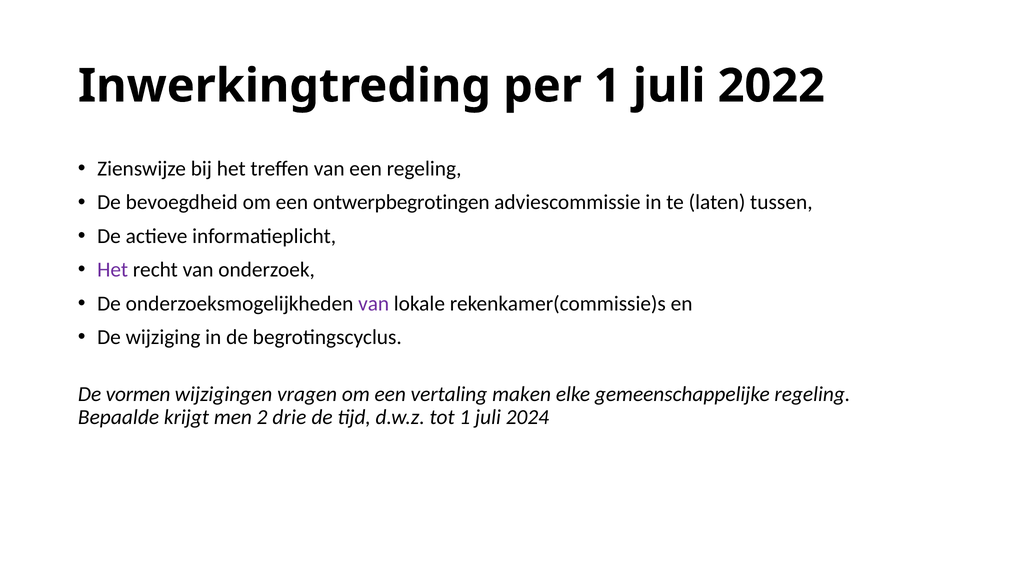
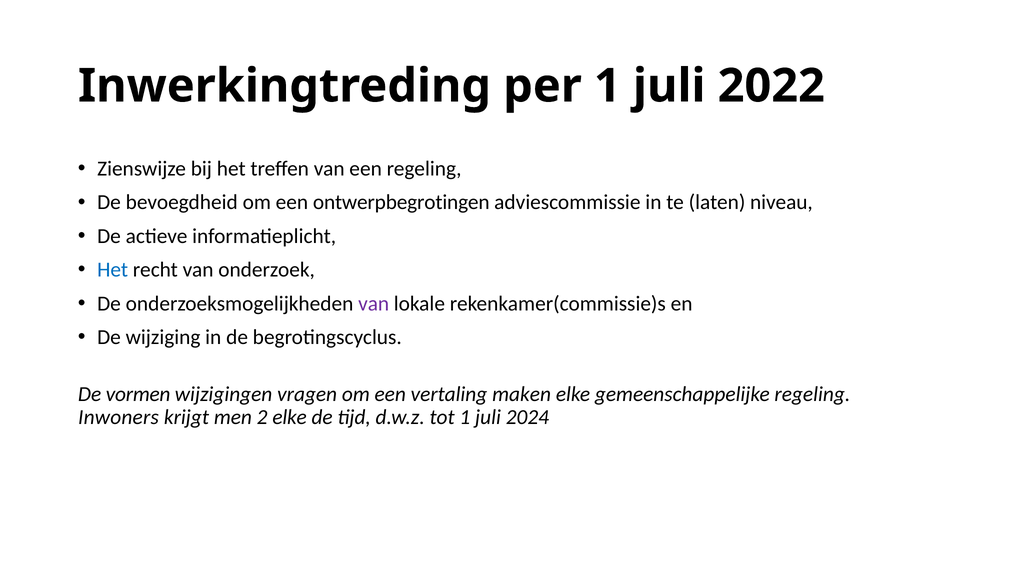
tussen: tussen -> niveau
Het at (113, 270) colour: purple -> blue
Bepaalde: Bepaalde -> Inwoners
2 drie: drie -> elke
